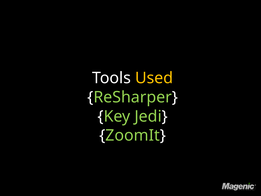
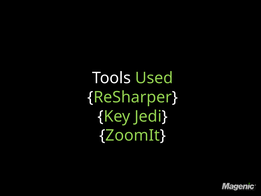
Used colour: yellow -> light green
